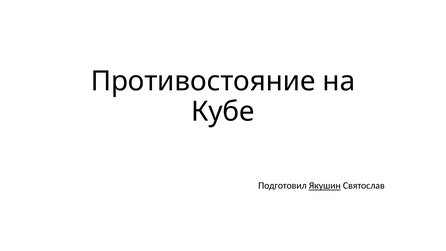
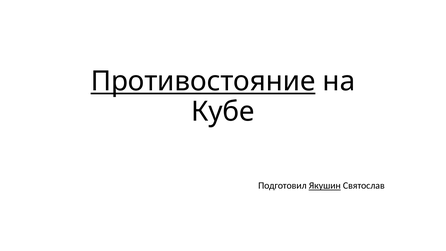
Противостояние underline: none -> present
